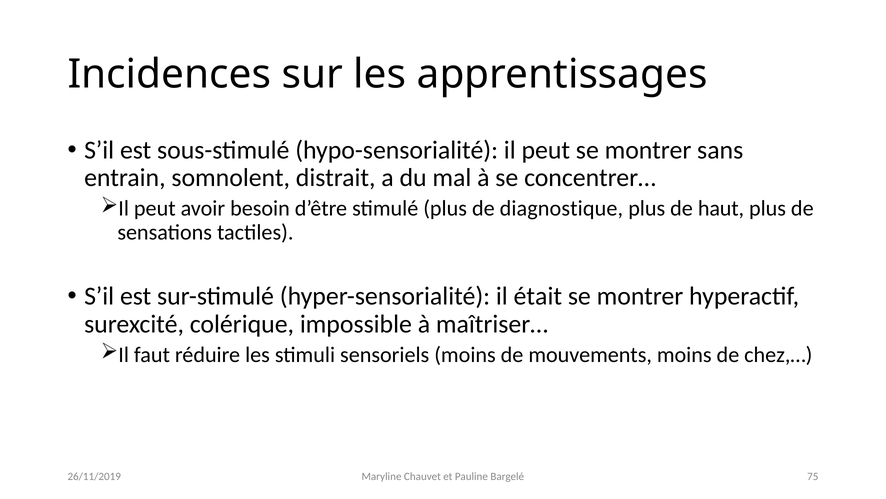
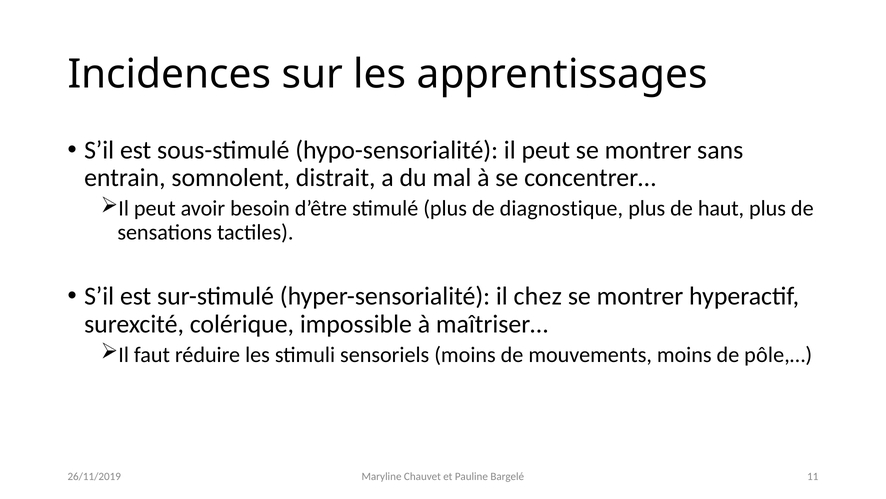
était: était -> chez
chez,…: chez,… -> pôle,…
75: 75 -> 11
